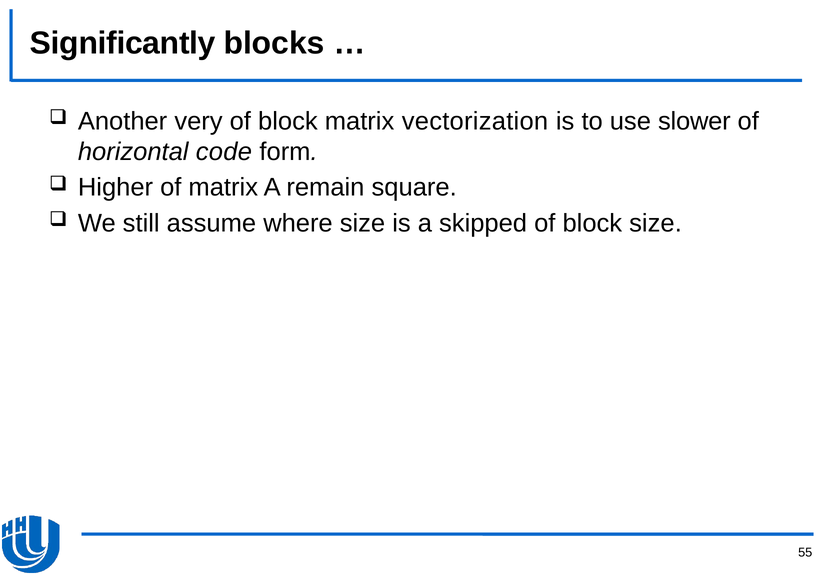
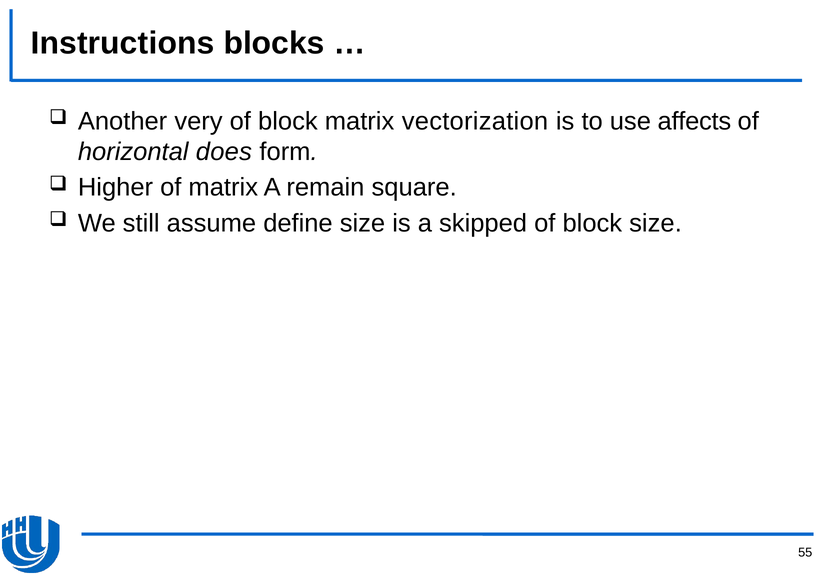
Significantly: Significantly -> Instructions
slower: slower -> affects
code: code -> does
where: where -> define
